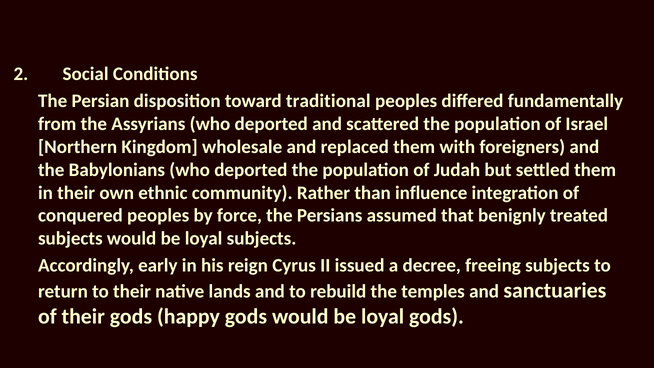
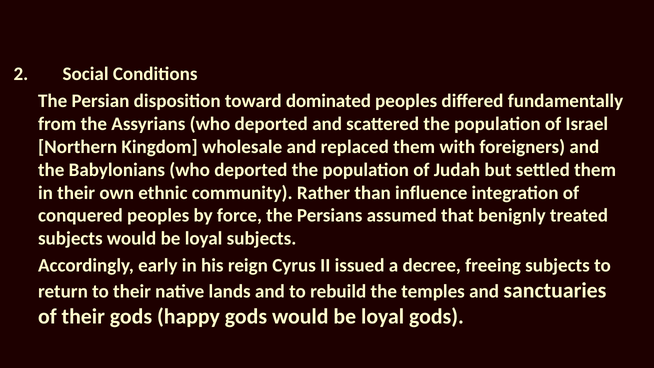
traditional: traditional -> dominated
